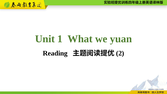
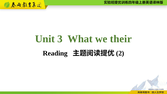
1: 1 -> 3
yuan: yuan -> their
